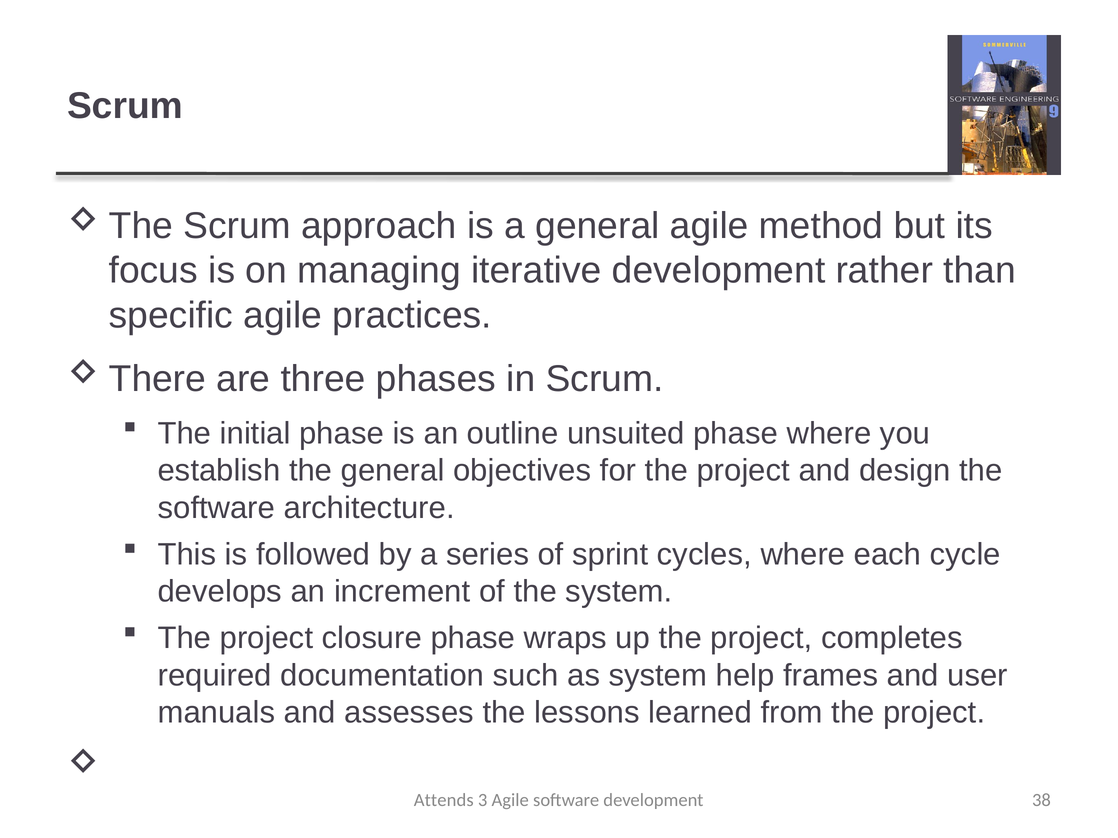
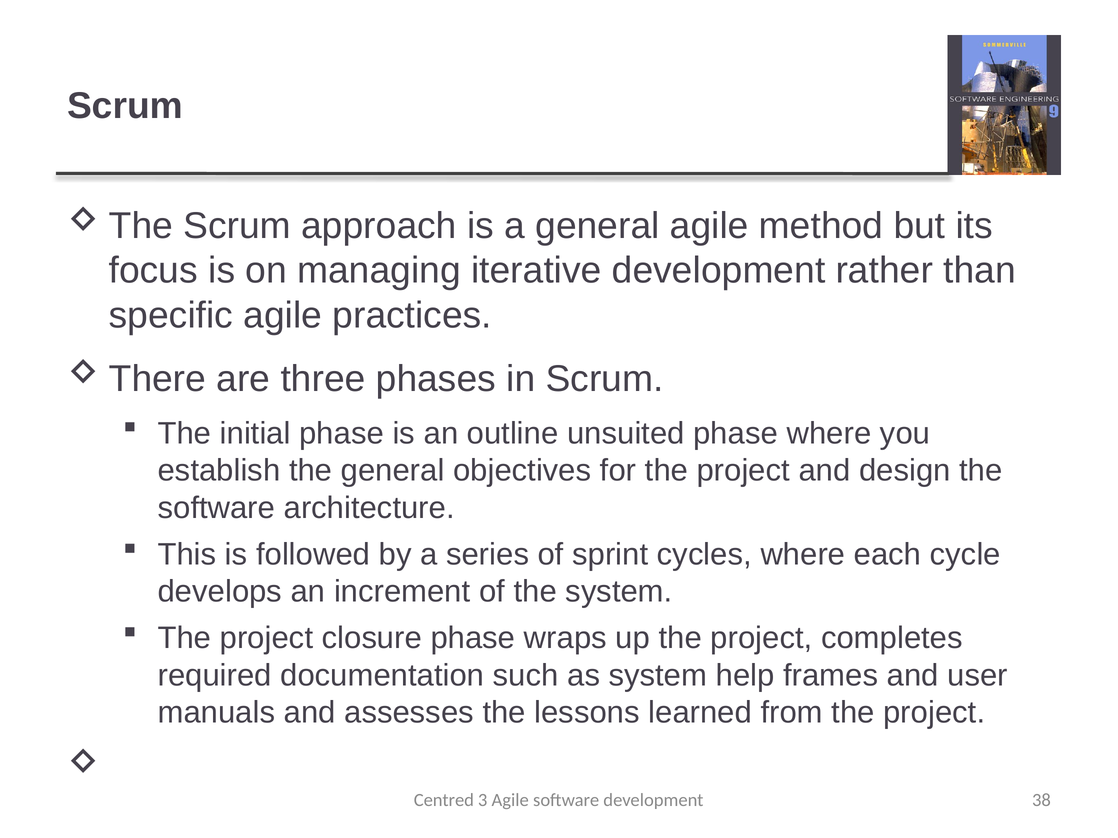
Attends: Attends -> Centred
